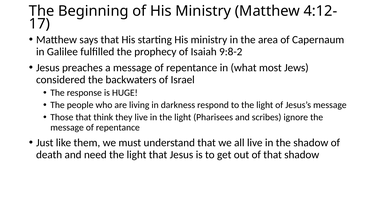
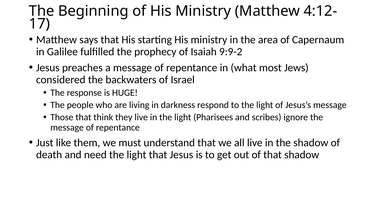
9:8-2: 9:8-2 -> 9:9-2
